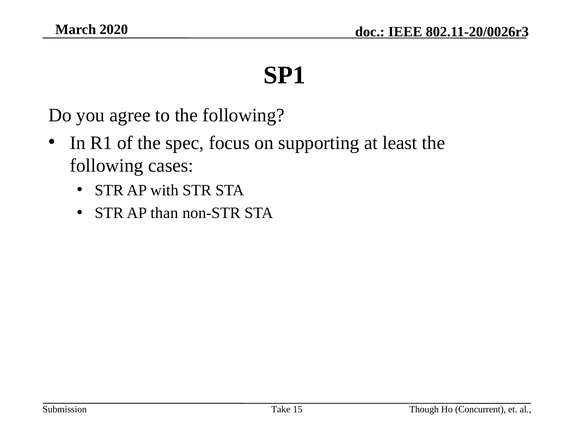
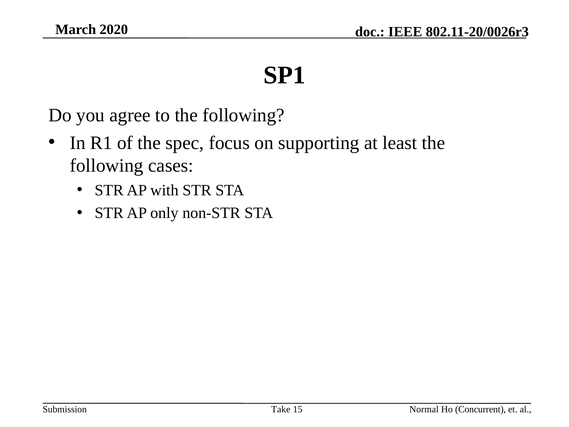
than: than -> only
Though: Though -> Normal
